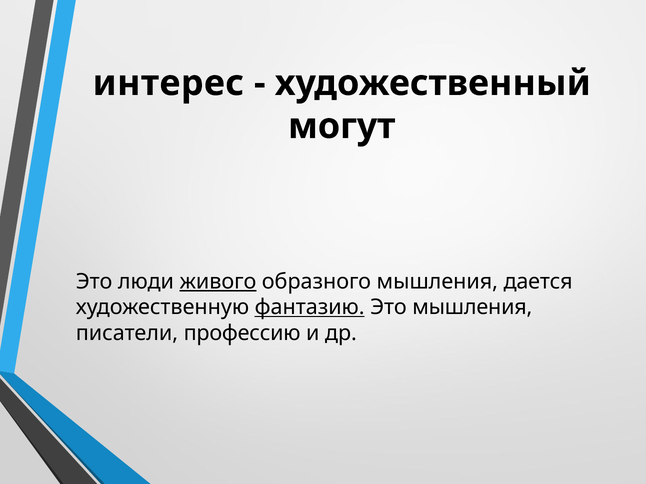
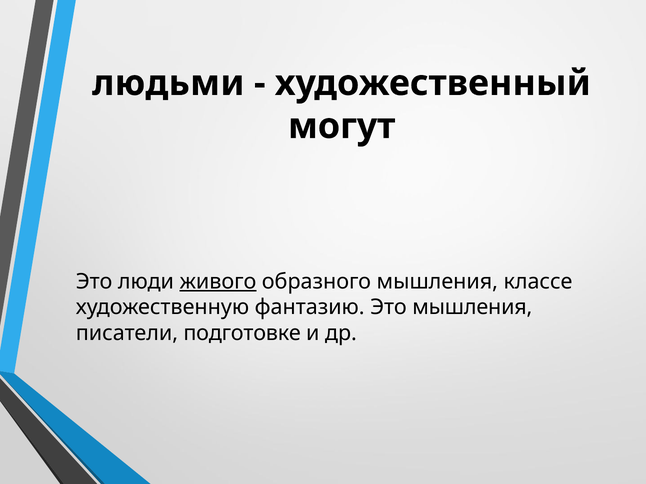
интерес: интерес -> людьми
дается: дается -> классе
фантазию underline: present -> none
профессию: профессию -> подготовке
